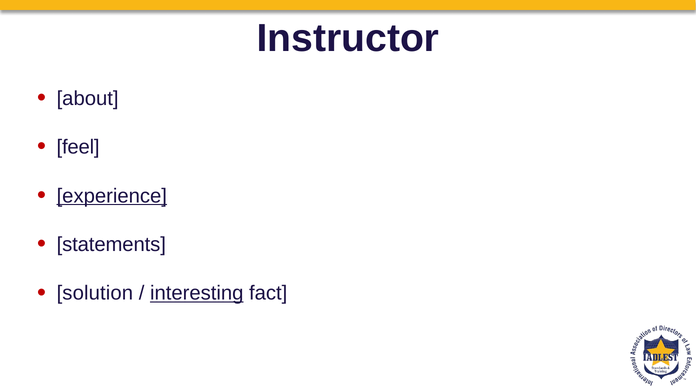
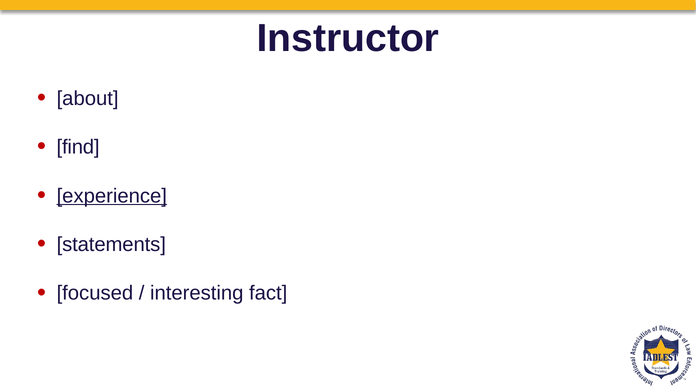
feel: feel -> find
solution: solution -> focused
interesting underline: present -> none
